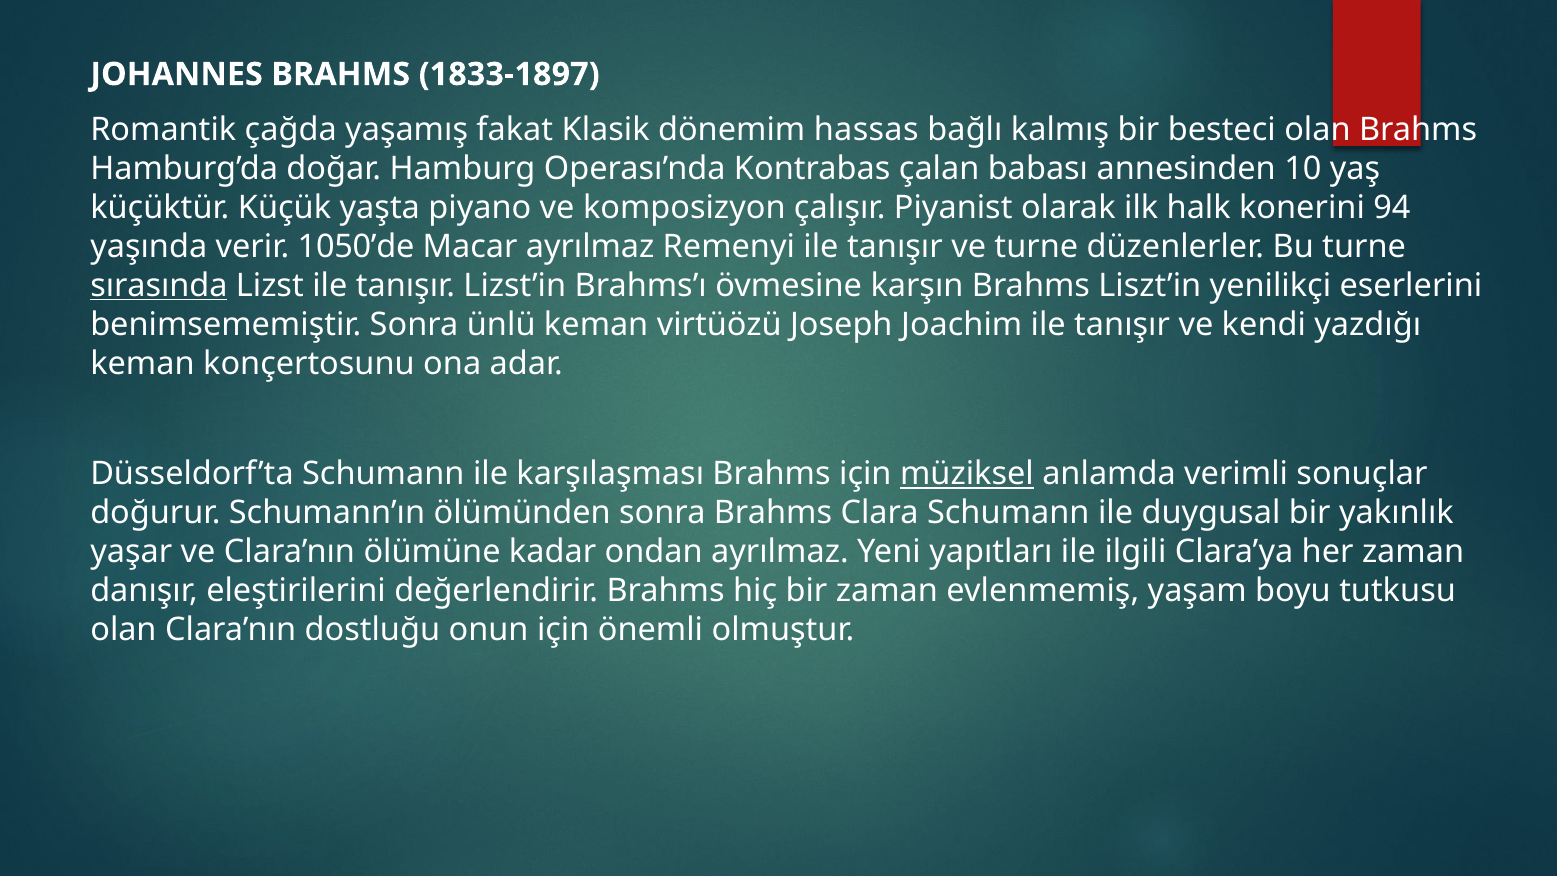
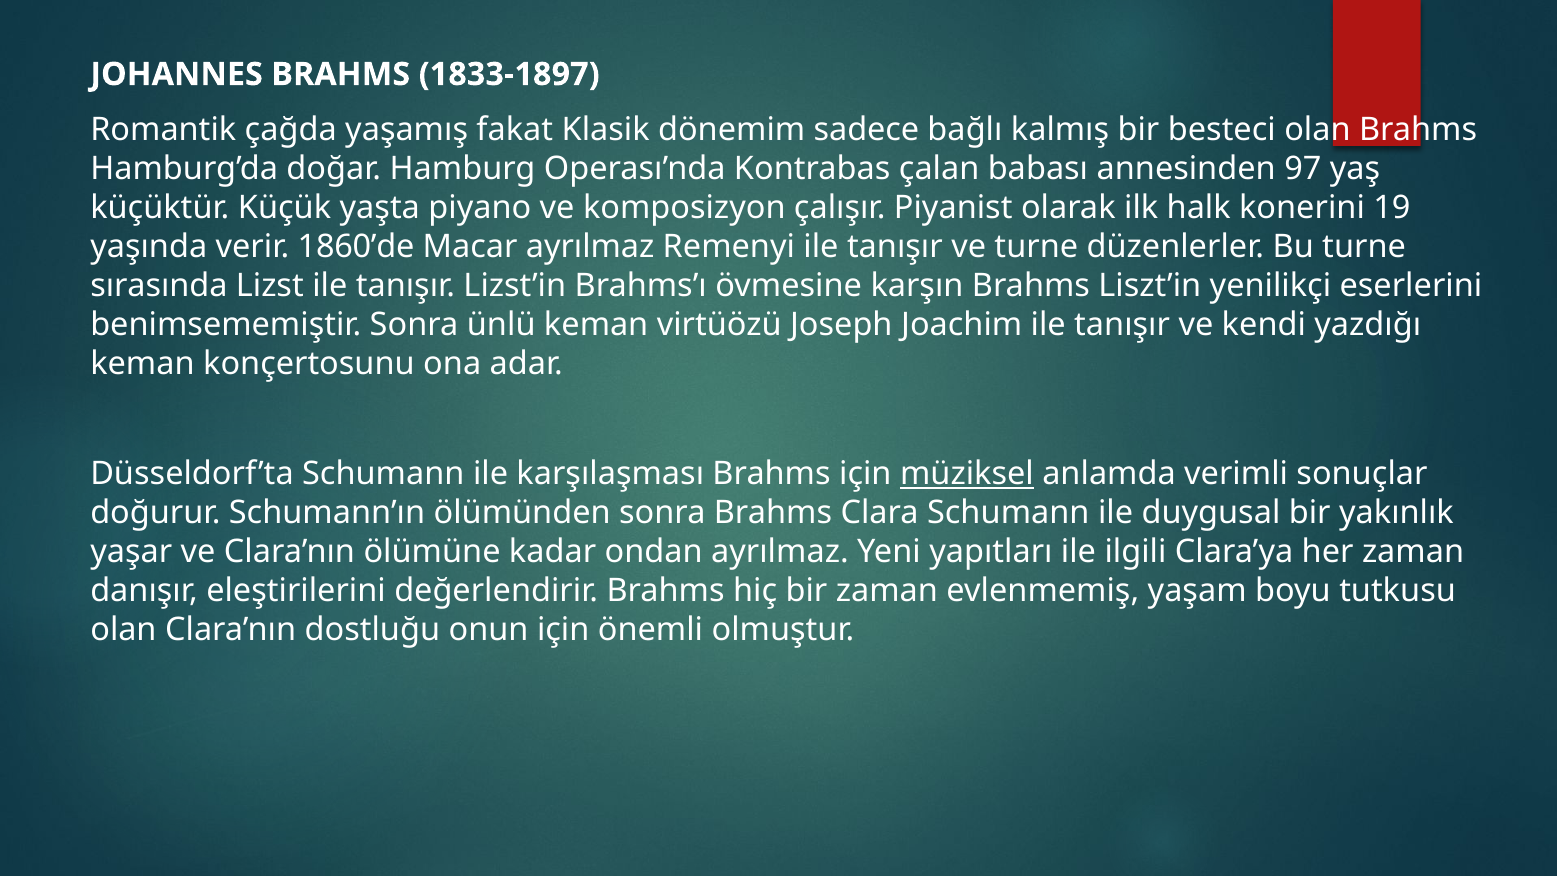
hassas: hassas -> sadece
10: 10 -> 97
94: 94 -> 19
1050’de: 1050’de -> 1860’de
sırasında underline: present -> none
